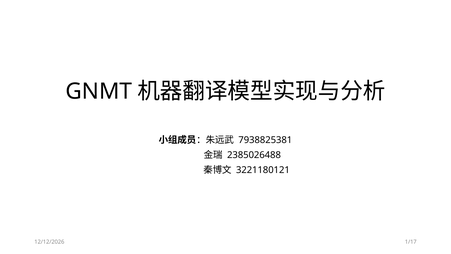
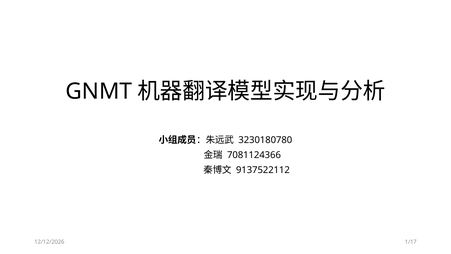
7938825381: 7938825381 -> 3230180780
2385026488: 2385026488 -> 7081124366
3221180121: 3221180121 -> 9137522112
